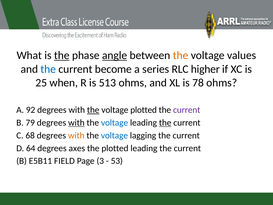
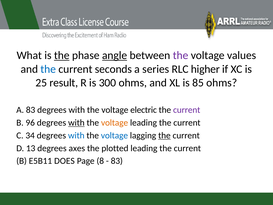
the at (181, 55) colour: orange -> purple
become: become -> seconds
when: when -> result
513: 513 -> 300
78: 78 -> 85
A 92: 92 -> 83
the at (93, 110) underline: present -> none
voltage plotted: plotted -> electric
79: 79 -> 96
voltage at (115, 123) colour: blue -> orange
the at (165, 123) underline: present -> none
68: 68 -> 34
with at (76, 135) colour: orange -> blue
the at (164, 135) underline: none -> present
64: 64 -> 13
FIELD: FIELD -> DOES
3: 3 -> 8
53 at (117, 161): 53 -> 83
